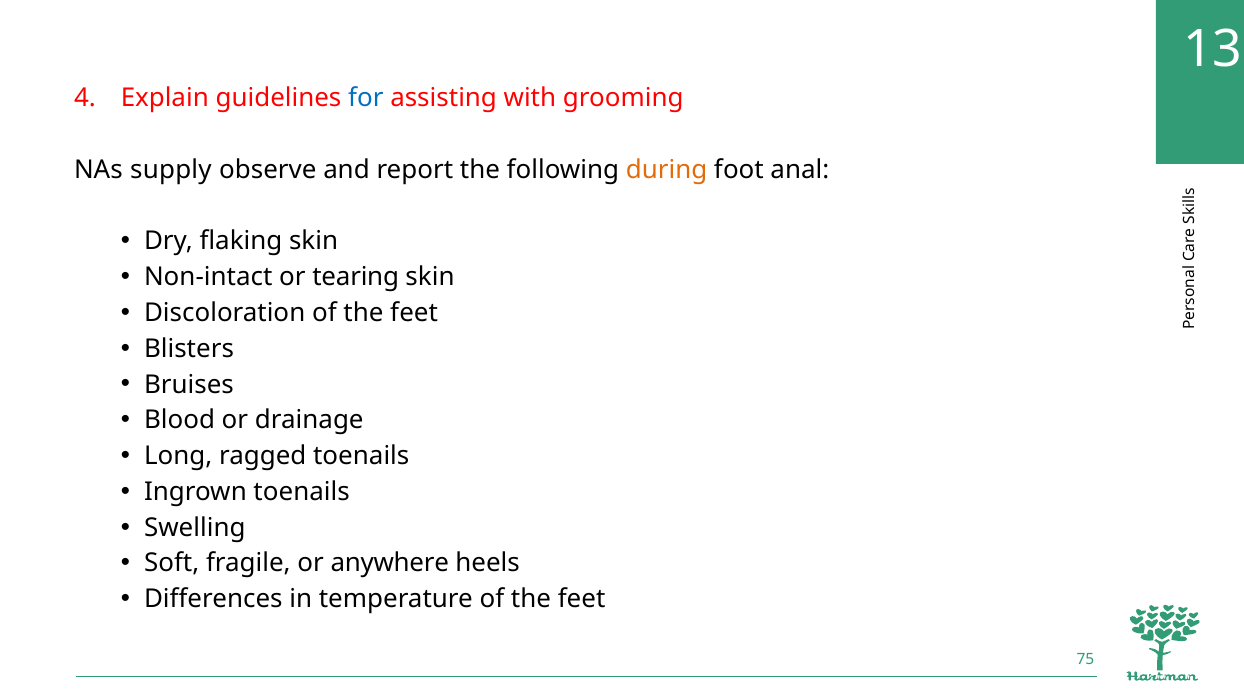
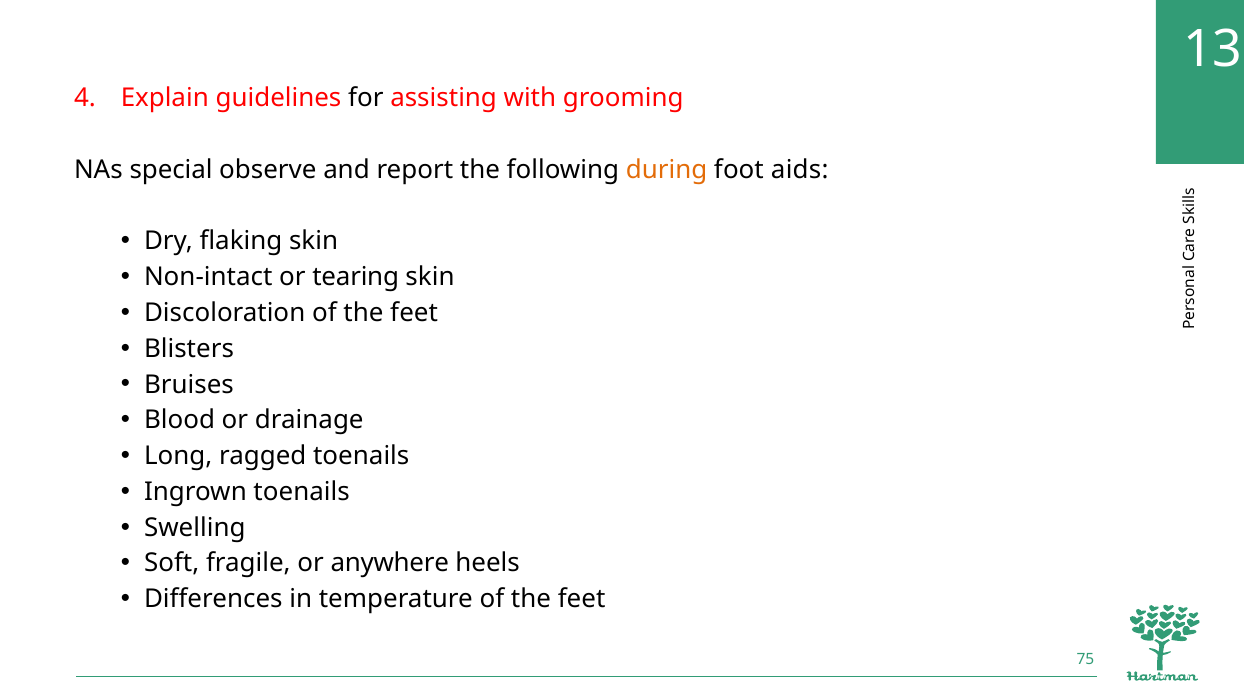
for colour: blue -> black
supply: supply -> special
anal: anal -> aids
